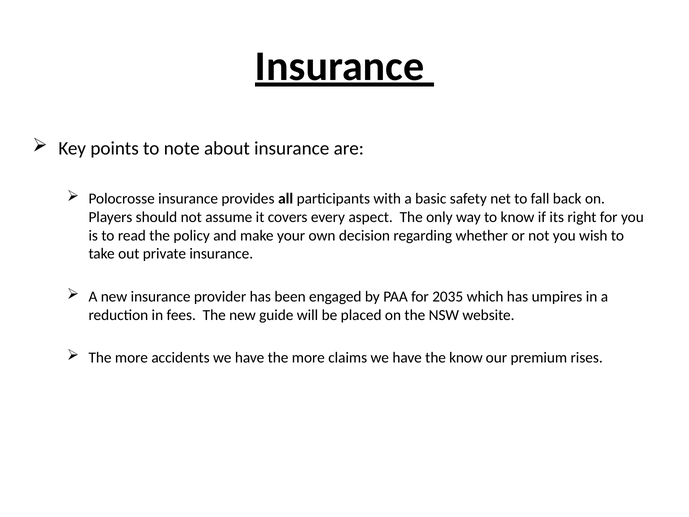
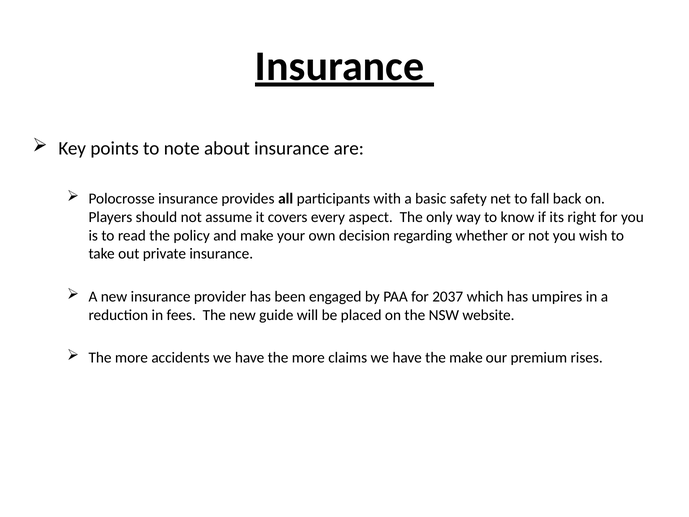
2035: 2035 -> 2037
the know: know -> make
